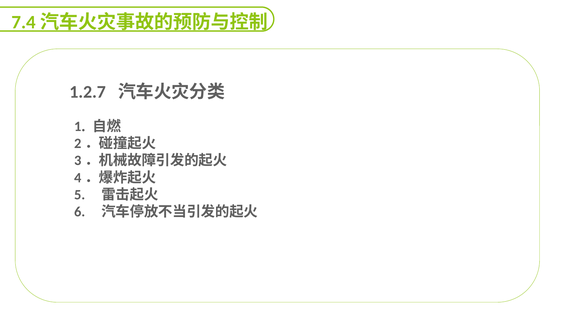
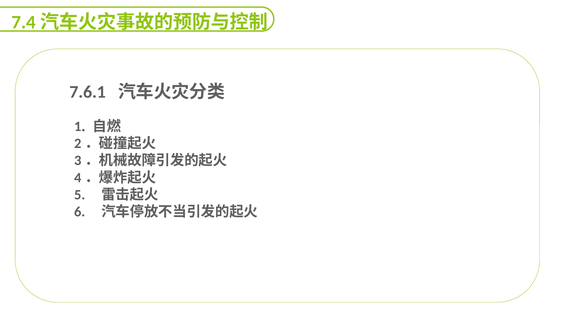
1.2.7: 1.2.7 -> 7.6.1
